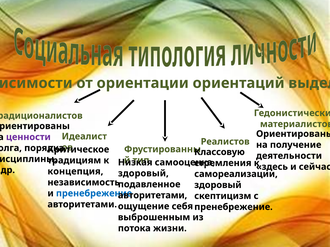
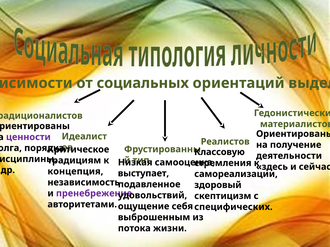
ориентации: ориентации -> социальных
здоровый at (143, 174): здоровый -> выступает
пренебрежение at (94, 194) colour: blue -> purple
авторитетами at (153, 196): авторитетами -> удовольствий
пренебрежение at (233, 207): пренебрежение -> специфических
